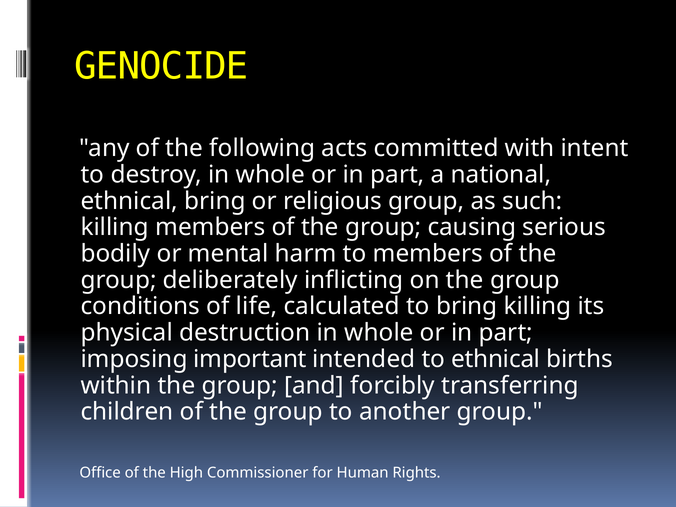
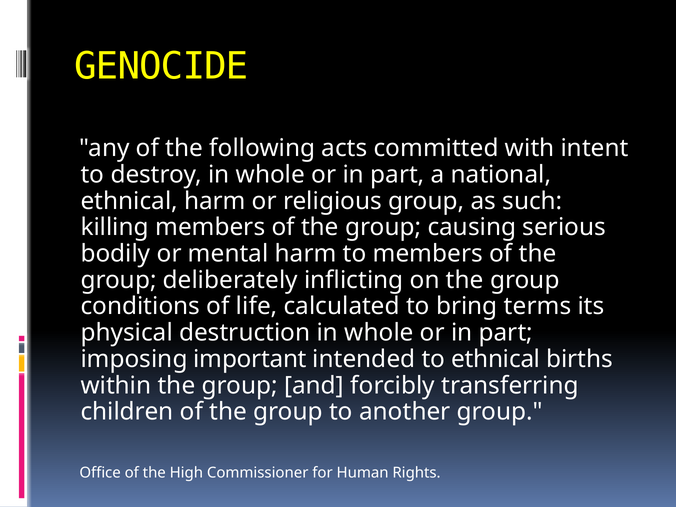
ethnical bring: bring -> harm
bring killing: killing -> terms
